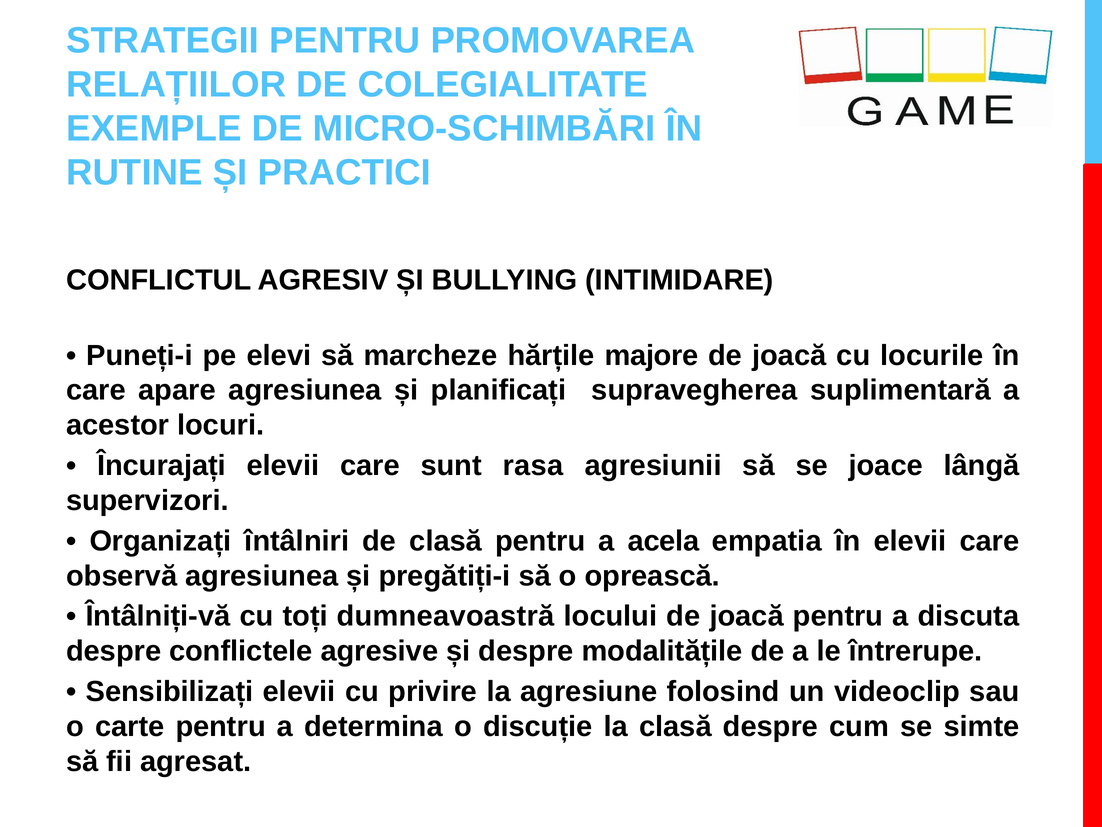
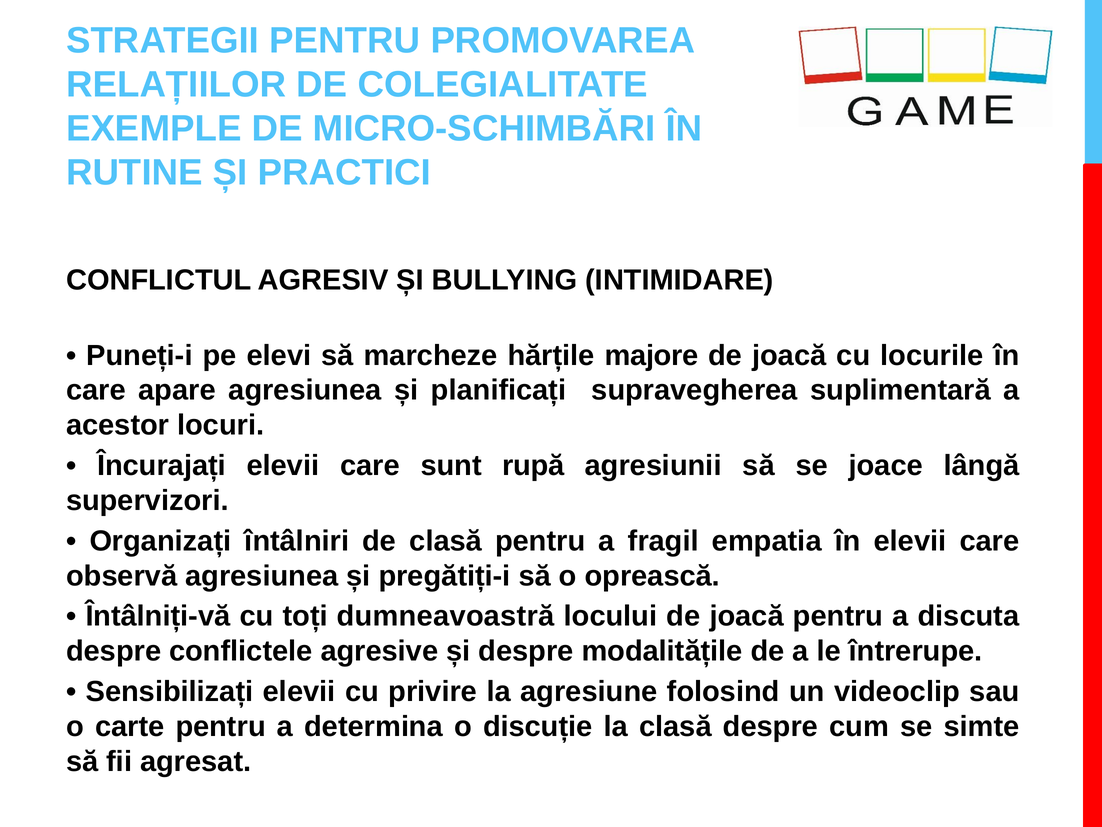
rasa: rasa -> rupă
acela: acela -> fragil
